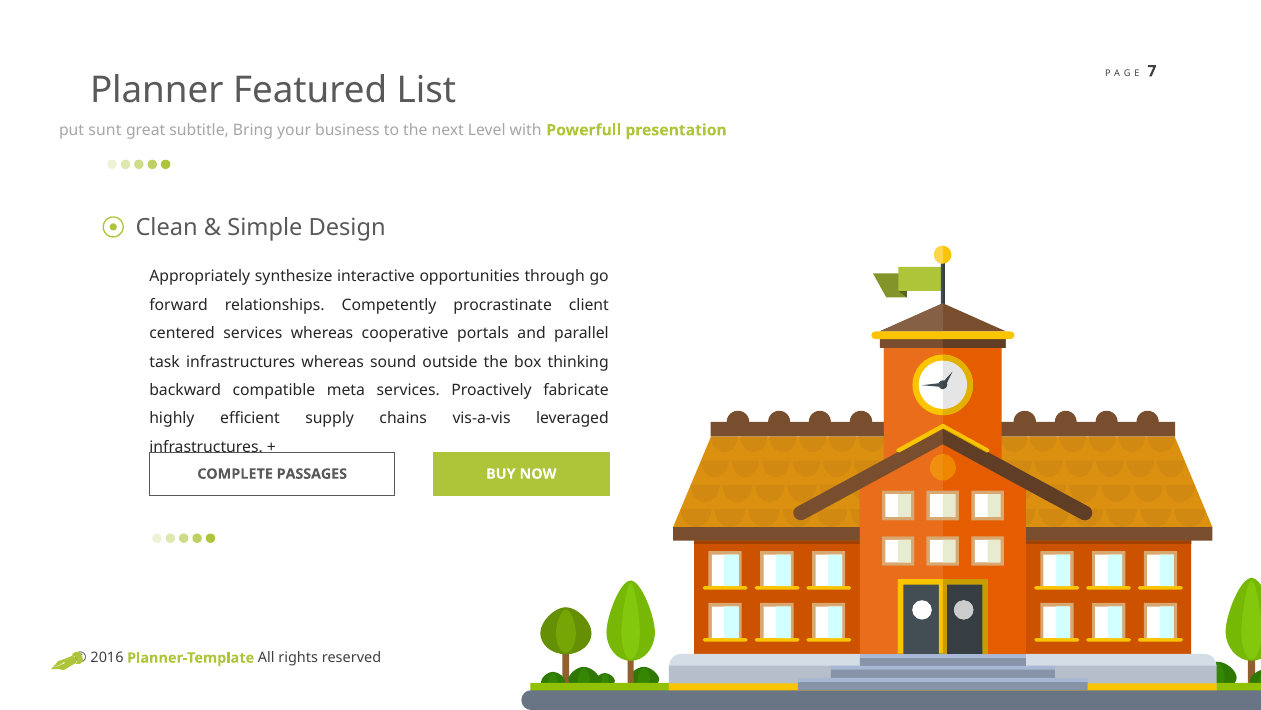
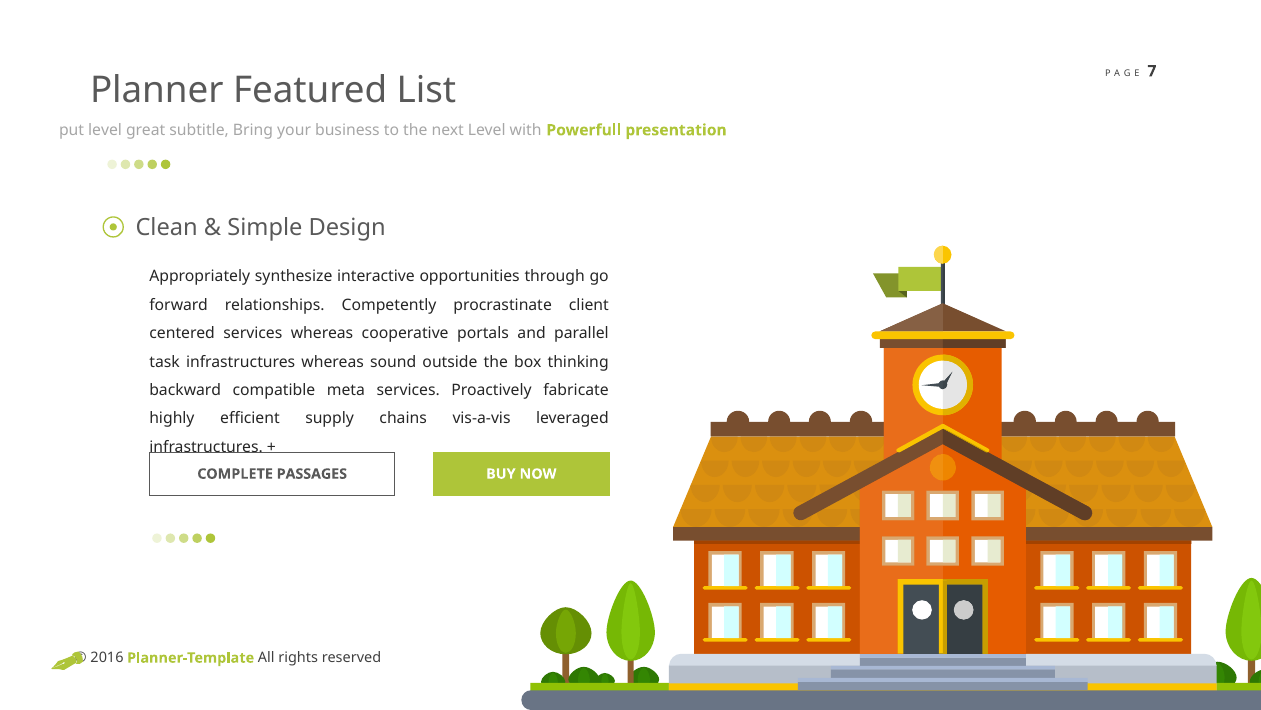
put sunt: sunt -> level
